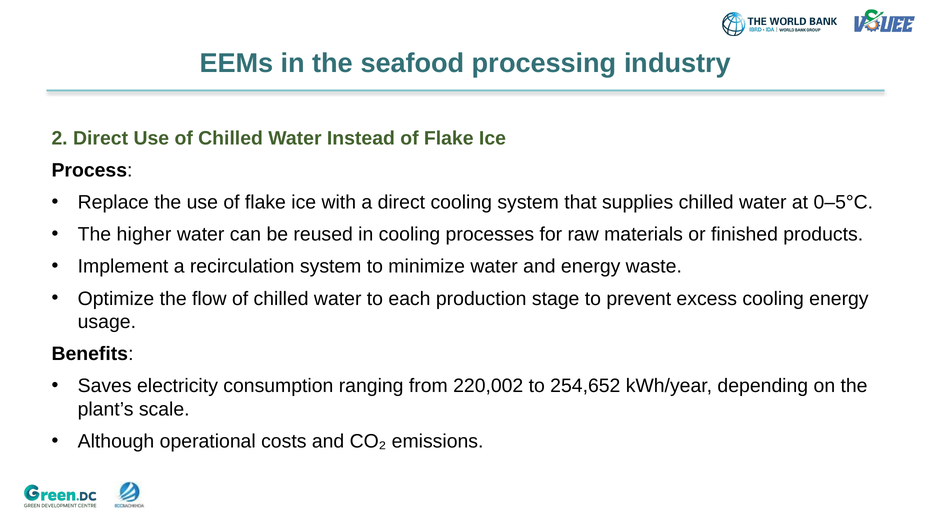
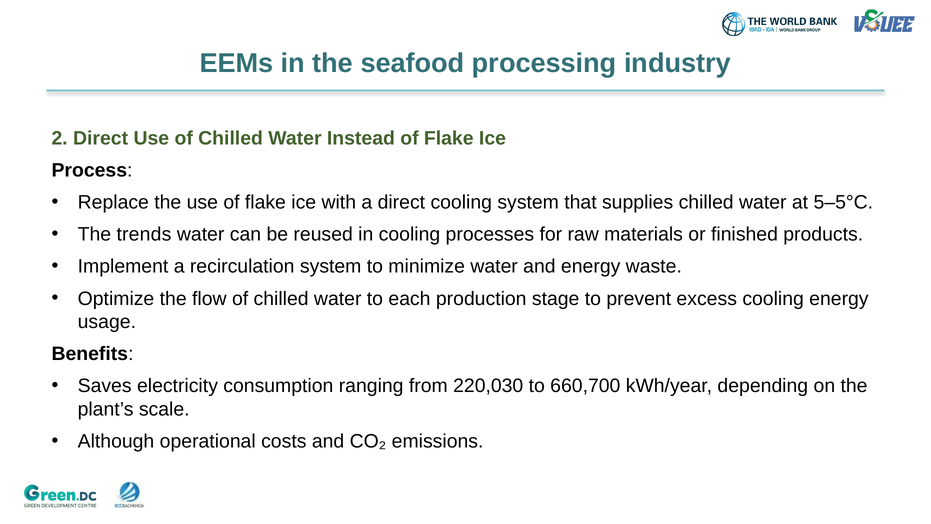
0–5°C: 0–5°C -> 5–5°C
higher: higher -> trends
220,002: 220,002 -> 220,030
254,652: 254,652 -> 660,700
